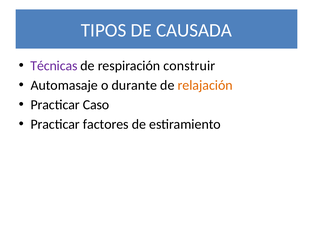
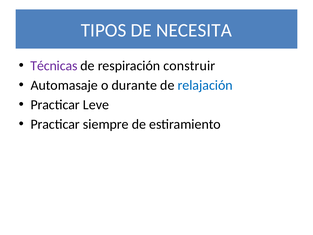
CAUSADA: CAUSADA -> NECESITA
relajación colour: orange -> blue
Caso: Caso -> Leve
factores: factores -> siempre
